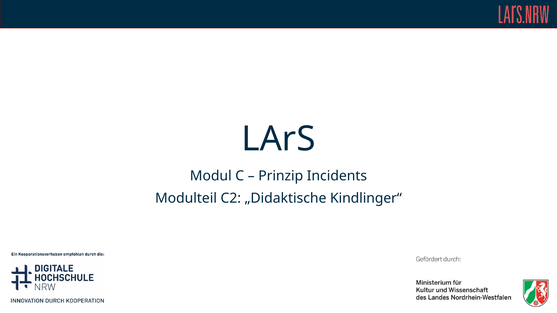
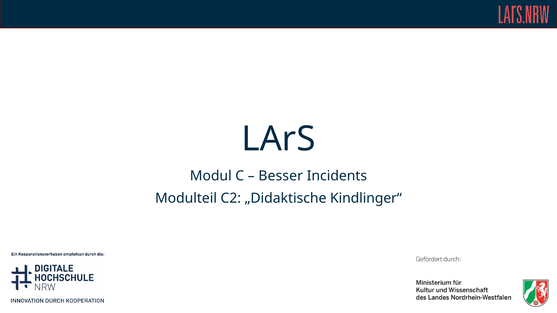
Prinzip: Prinzip -> Besser
